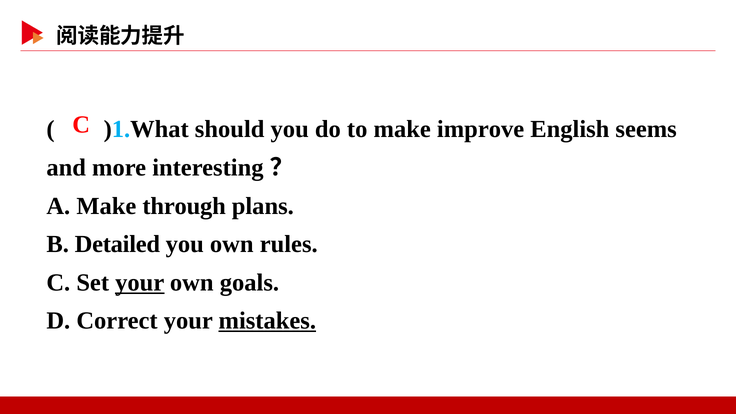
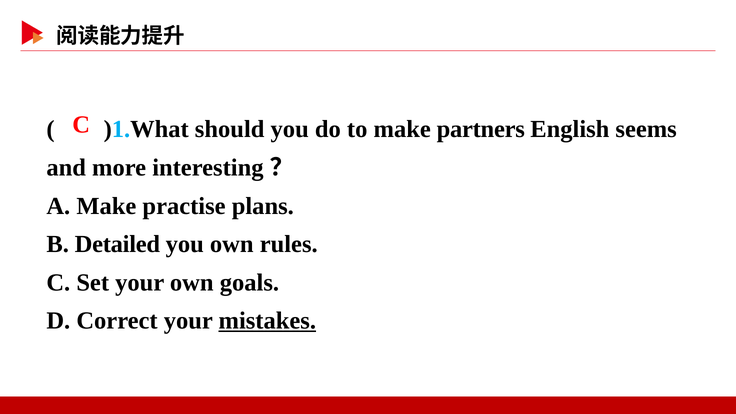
improve: improve -> partners
through: through -> practise
your at (140, 282) underline: present -> none
